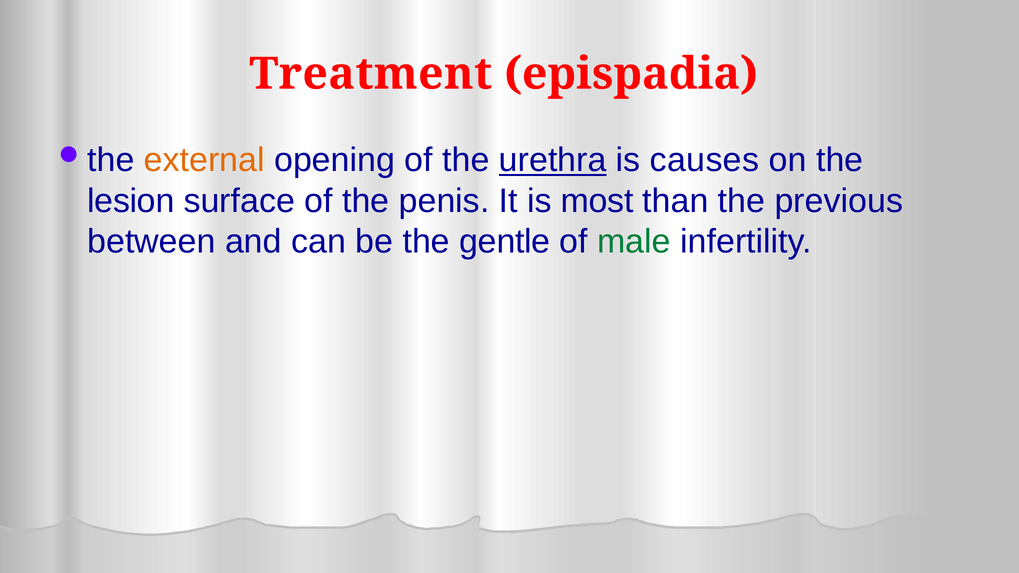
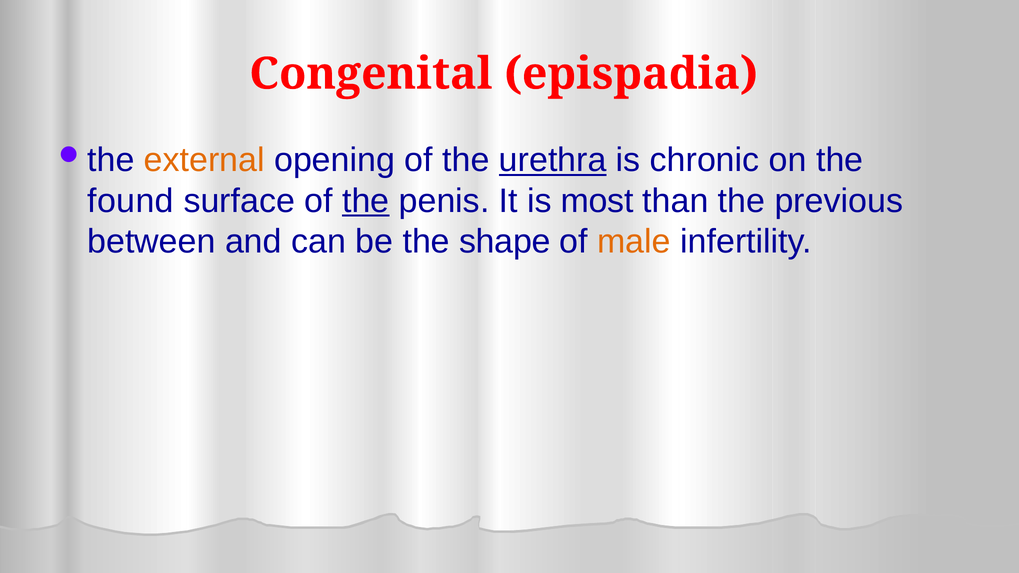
Treatment: Treatment -> Congenital
causes: causes -> chronic
lesion: lesion -> found
the at (366, 201) underline: none -> present
gentle: gentle -> shape
male colour: green -> orange
